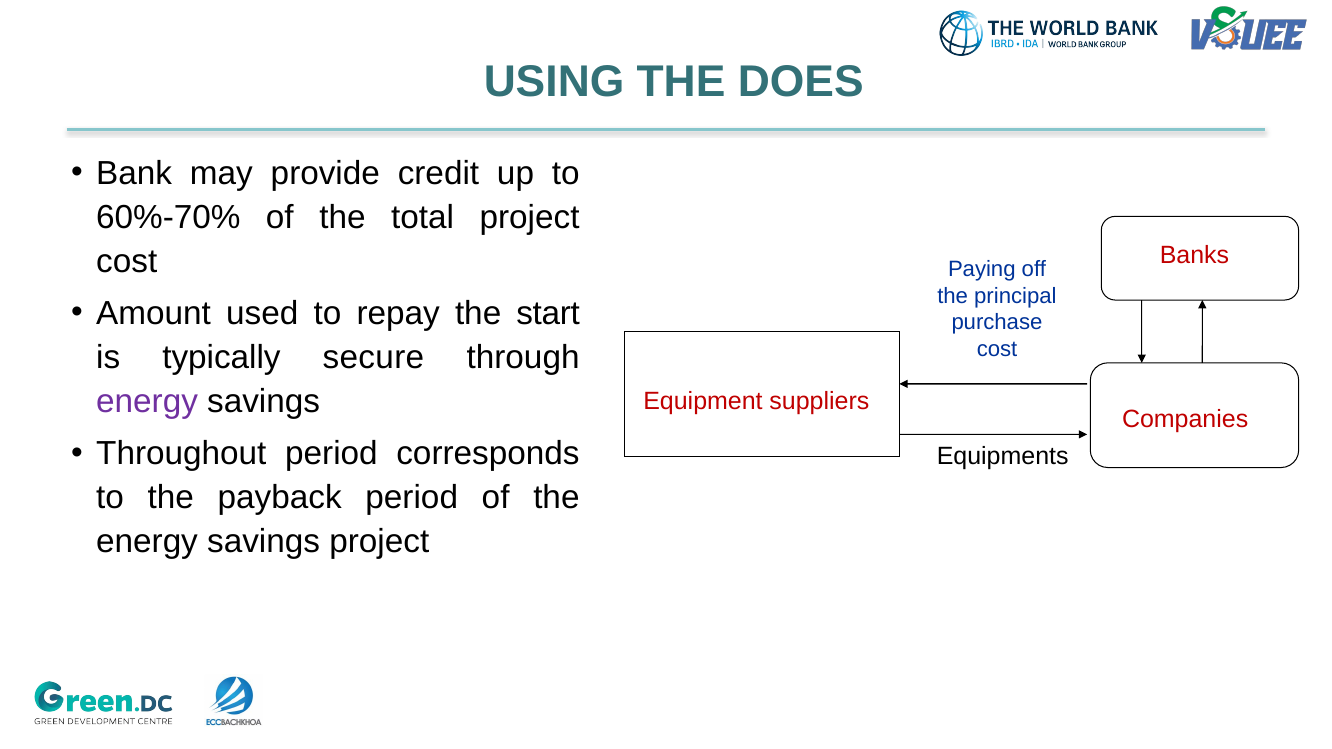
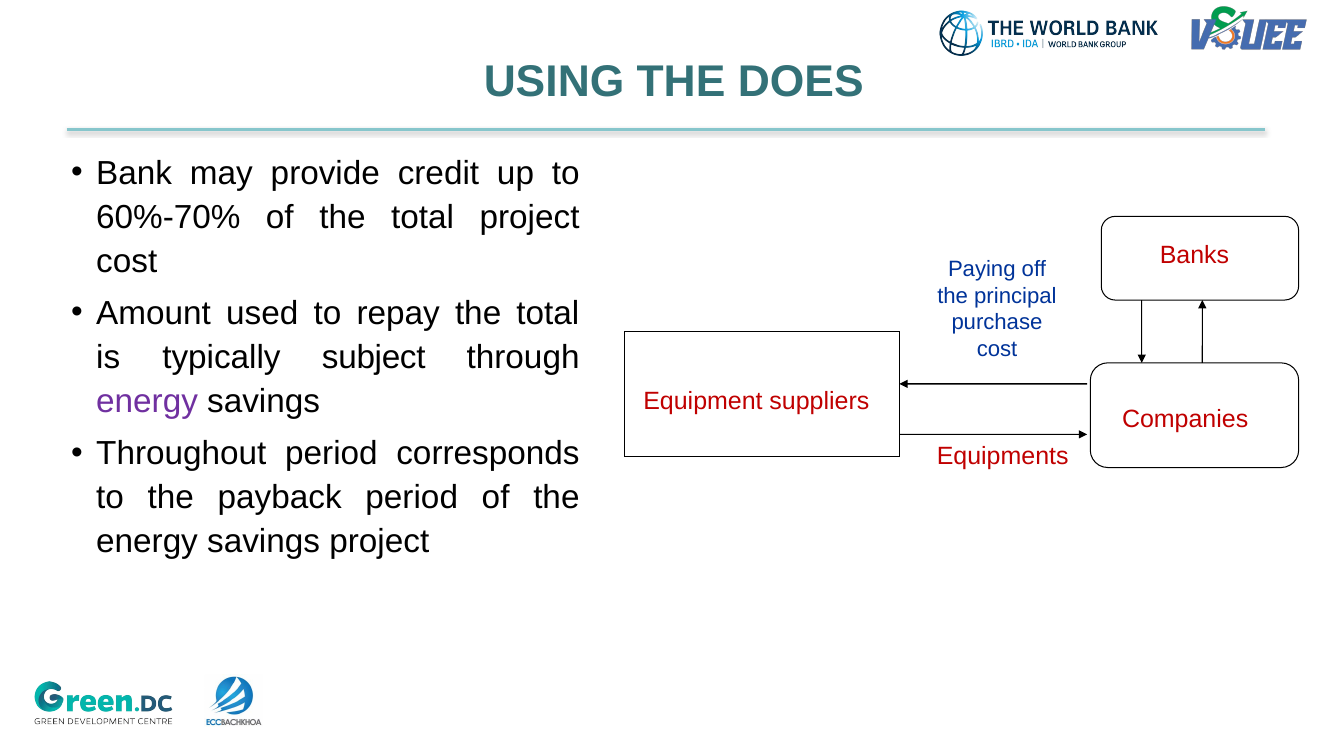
repay the start: start -> total
secure: secure -> subject
Equipments colour: black -> red
